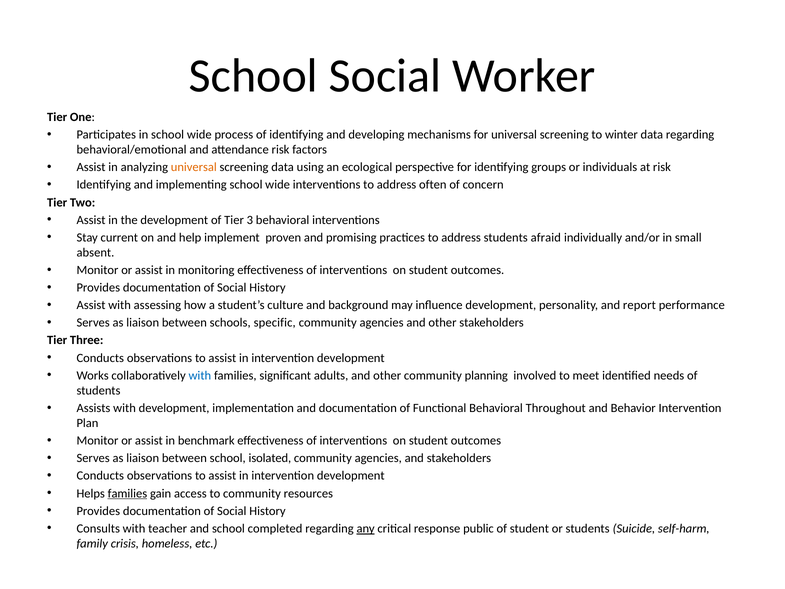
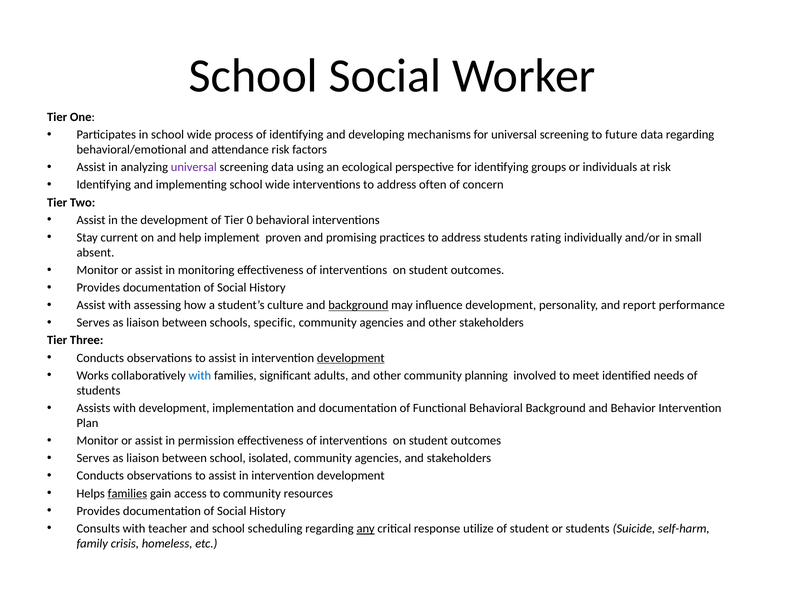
winter: winter -> future
universal at (194, 167) colour: orange -> purple
3: 3 -> 0
afraid: afraid -> rating
background at (358, 305) underline: none -> present
development at (351, 358) underline: none -> present
Behavioral Throughout: Throughout -> Background
benchmark: benchmark -> permission
completed: completed -> scheduling
public: public -> utilize
